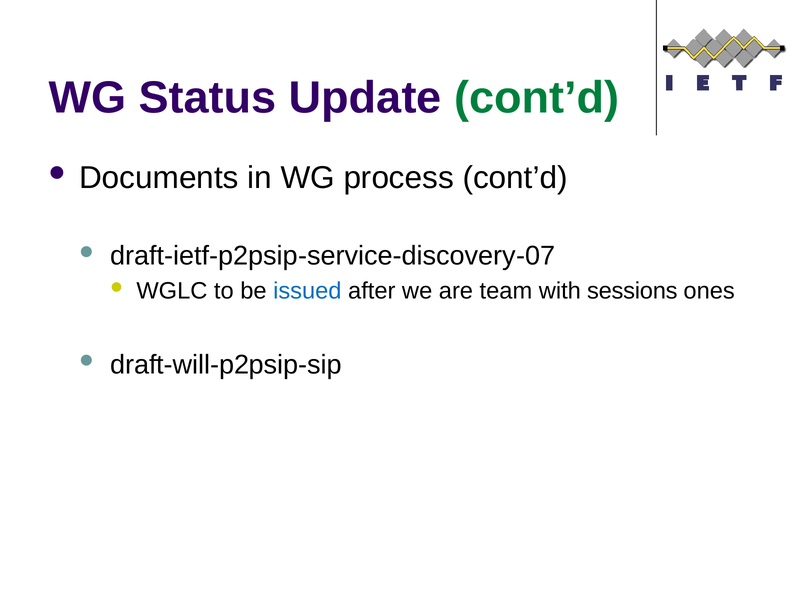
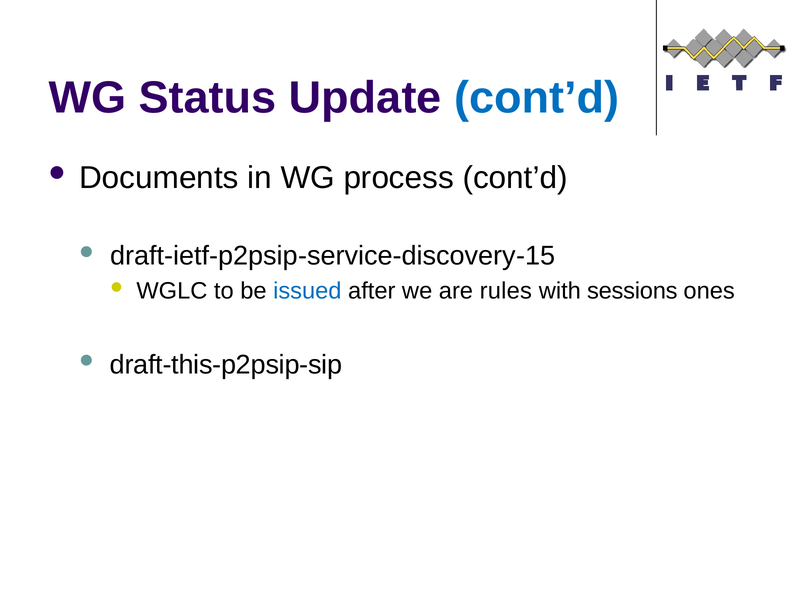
cont’d at (537, 98) colour: green -> blue
draft-ietf-p2psip-service-discovery-07: draft-ietf-p2psip-service-discovery-07 -> draft-ietf-p2psip-service-discovery-15
team: team -> rules
draft-will-p2psip-sip: draft-will-p2psip-sip -> draft-this-p2psip-sip
